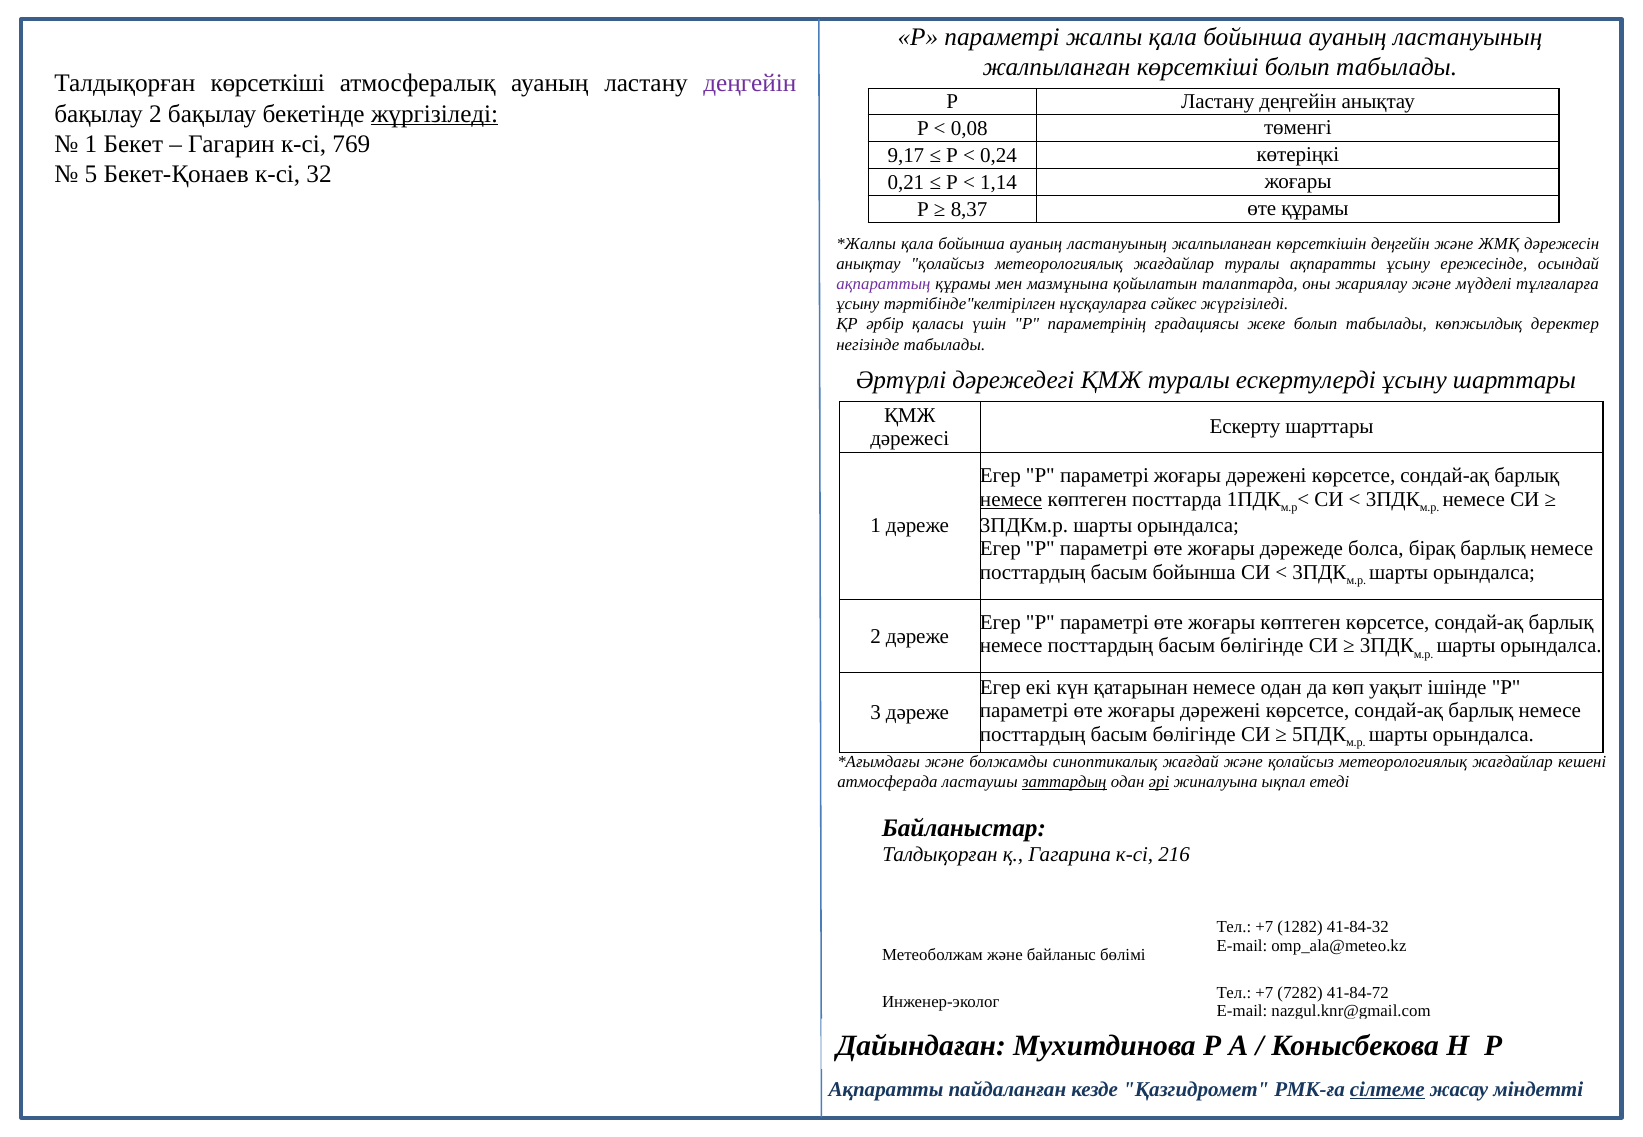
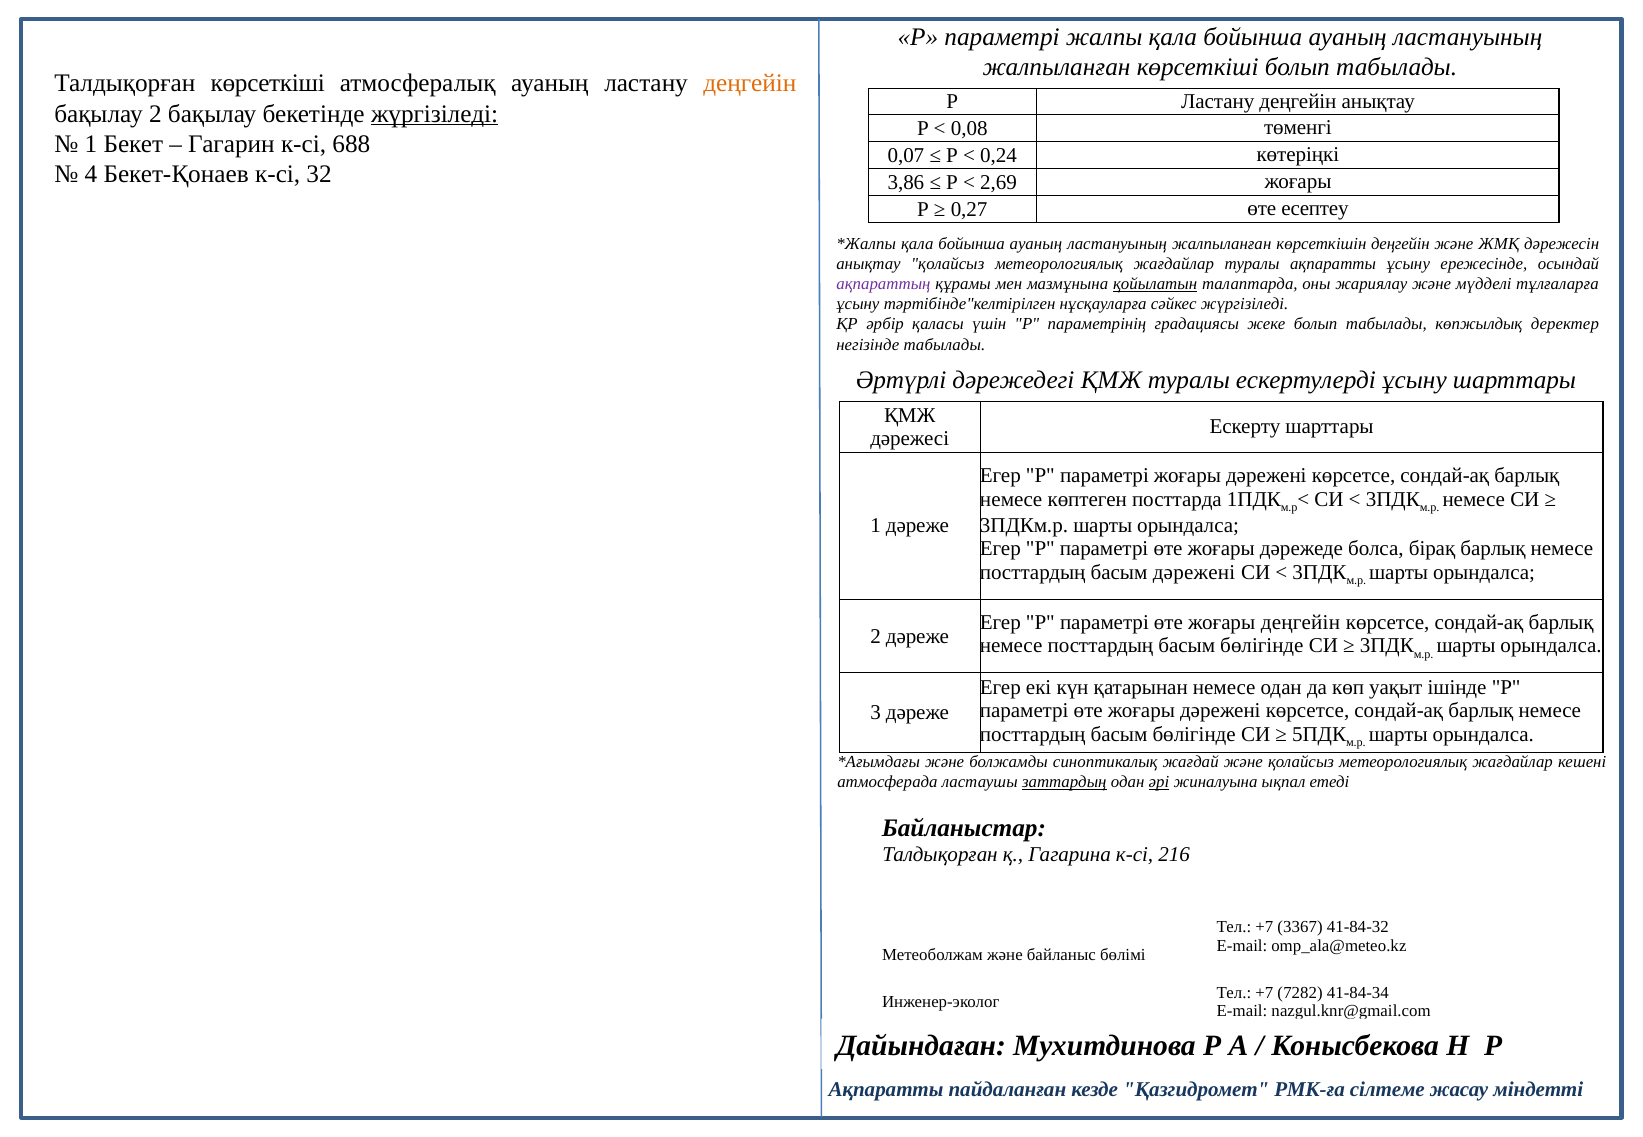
деңгейін at (750, 84) colour: purple -> orange
769: 769 -> 688
9,17: 9,17 -> 0,07
5: 5 -> 4
0,21: 0,21 -> 3,86
1,14: 1,14 -> 2,69
8,37: 8,37 -> 0,27
өте құрамы: құрамы -> есептеу
қойылатын underline: none -> present
немесе at (1011, 499) underline: present -> none
басым бойынша: бойынша -> дәрежені
жоғары көптеген: көптеген -> деңгейін
1282: 1282 -> 3367
41-84-72: 41-84-72 -> 41-84-34
сілтеме underline: present -> none
